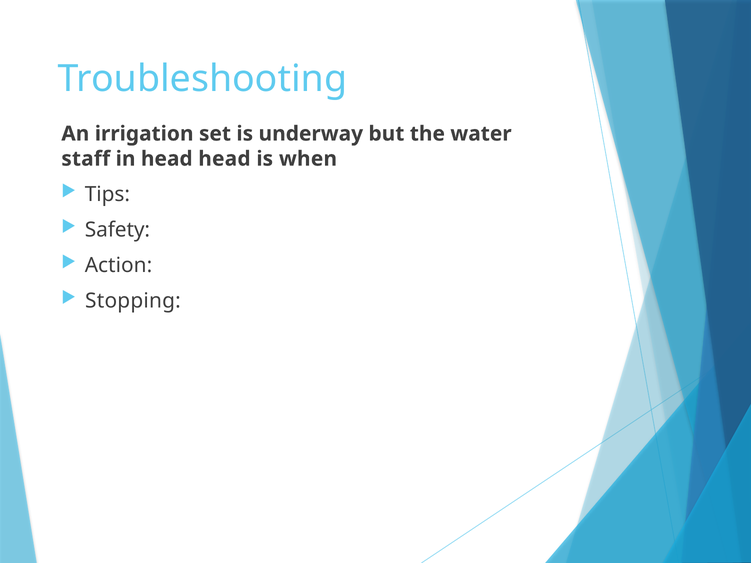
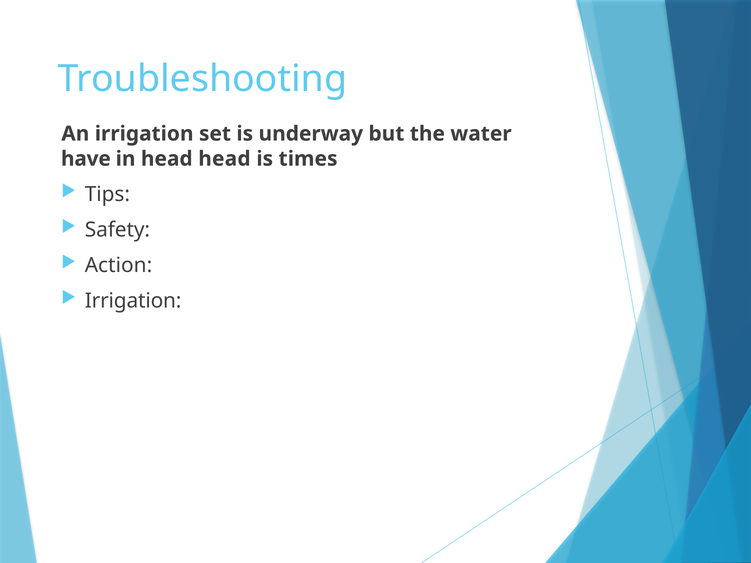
staff: staff -> have
when: when -> times
Stopping at (133, 301): Stopping -> Irrigation
